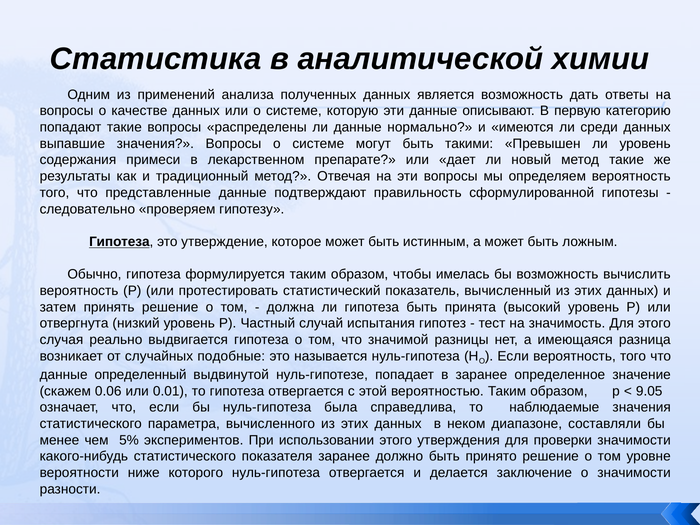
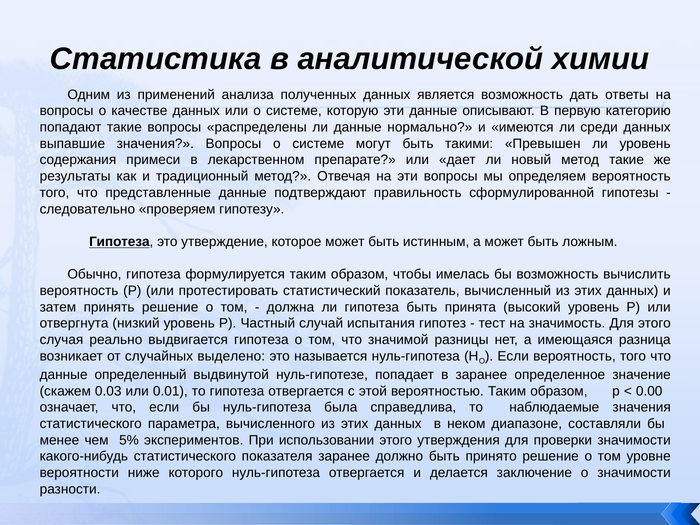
подобные: подобные -> выделено
0.06: 0.06 -> 0.03
9.05: 9.05 -> 0.00
